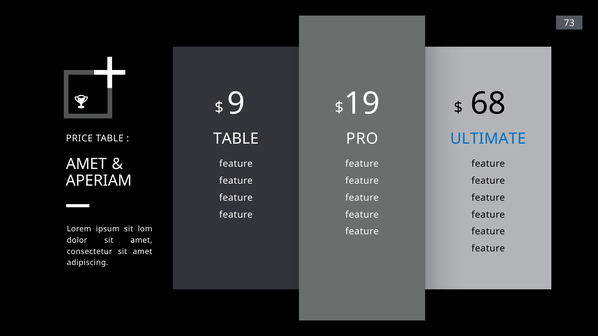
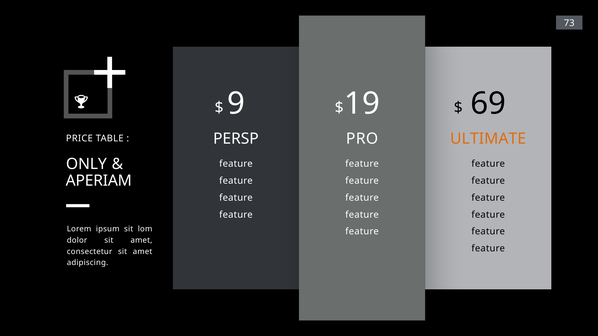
68: 68 -> 69
TABLE at (236, 139): TABLE -> PERSP
ULTIMATE colour: blue -> orange
AMET at (86, 164): AMET -> ONLY
